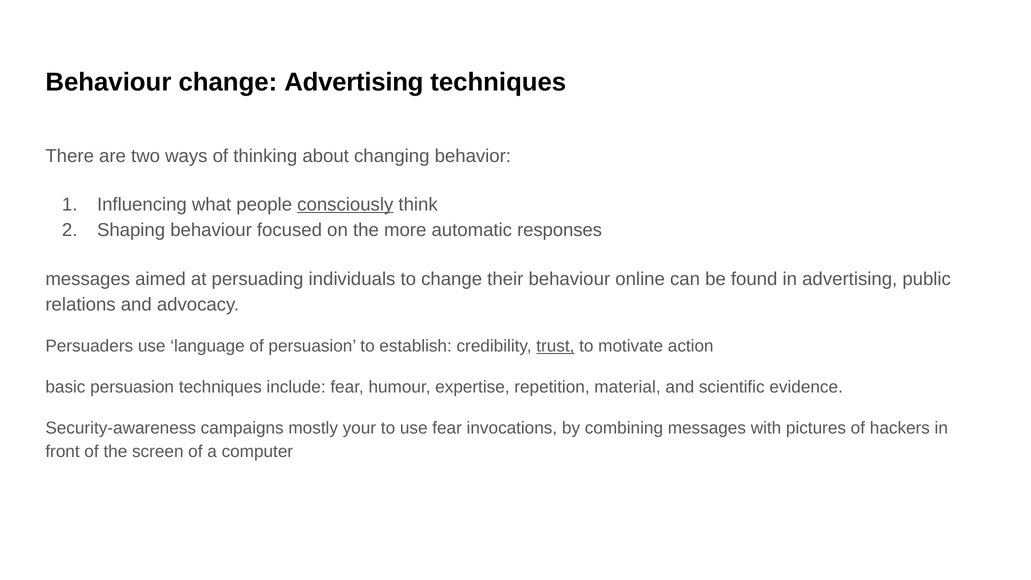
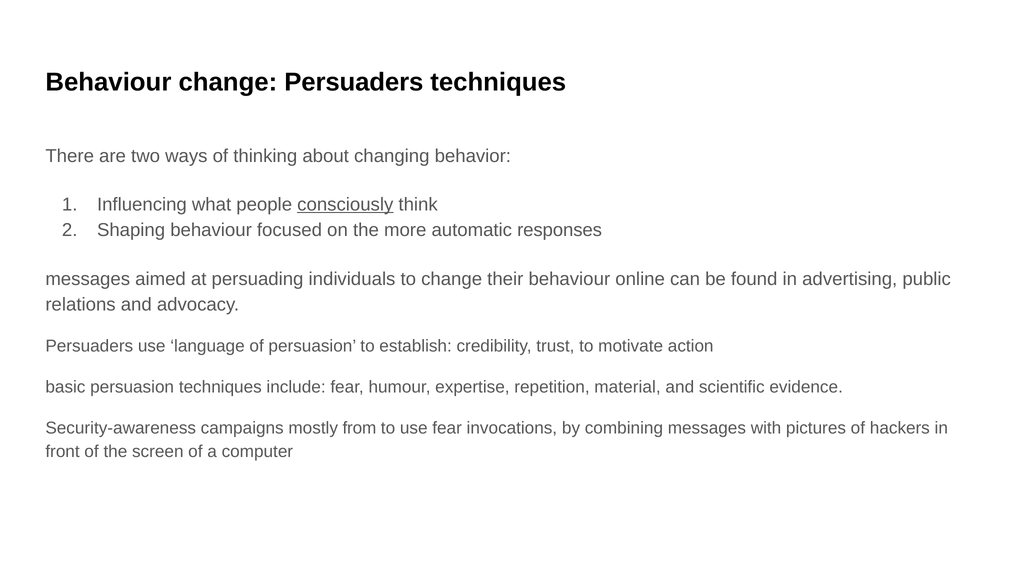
change Advertising: Advertising -> Persuaders
trust underline: present -> none
your: your -> from
